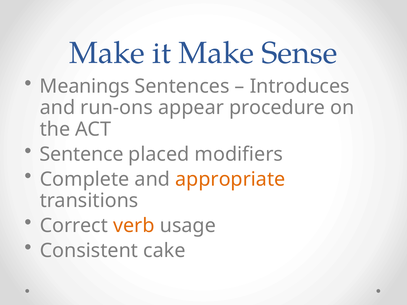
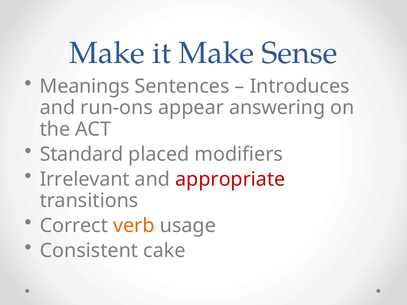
procedure: procedure -> answering
Sentence: Sentence -> Standard
Complete: Complete -> Irrelevant
appropriate colour: orange -> red
